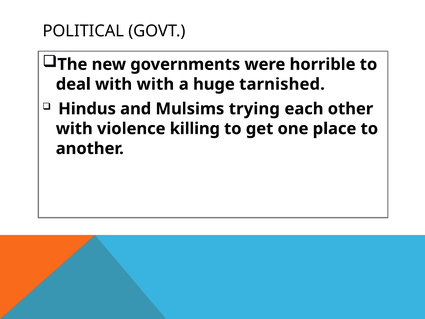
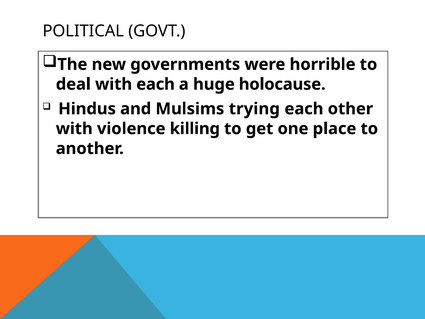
with with: with -> each
tarnished: tarnished -> holocause
